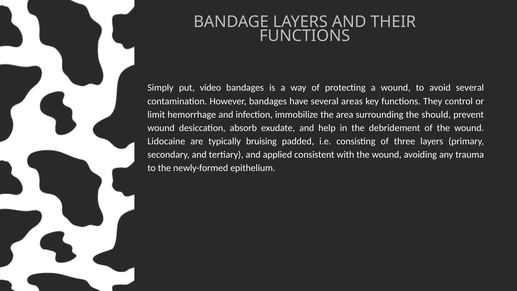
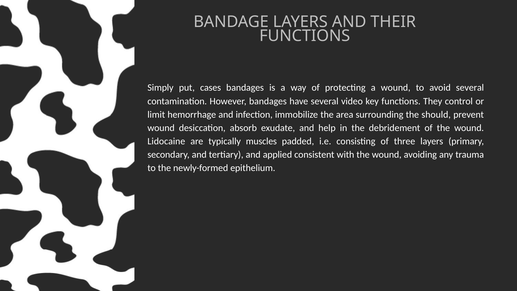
video: video -> cases
areas: areas -> video
bruising: bruising -> muscles
